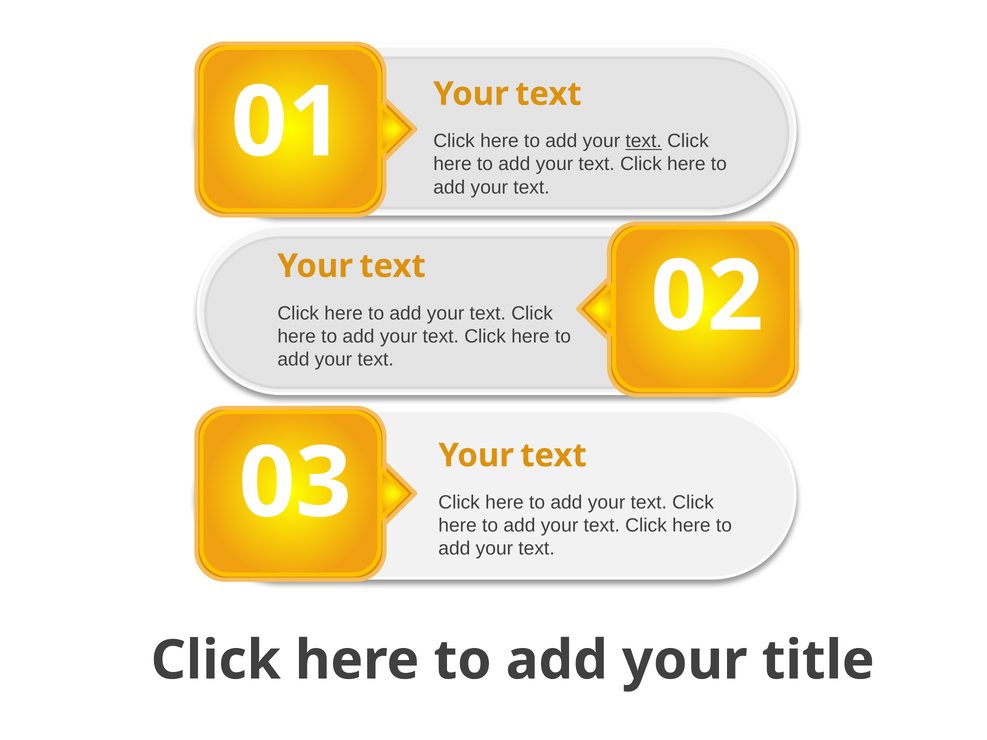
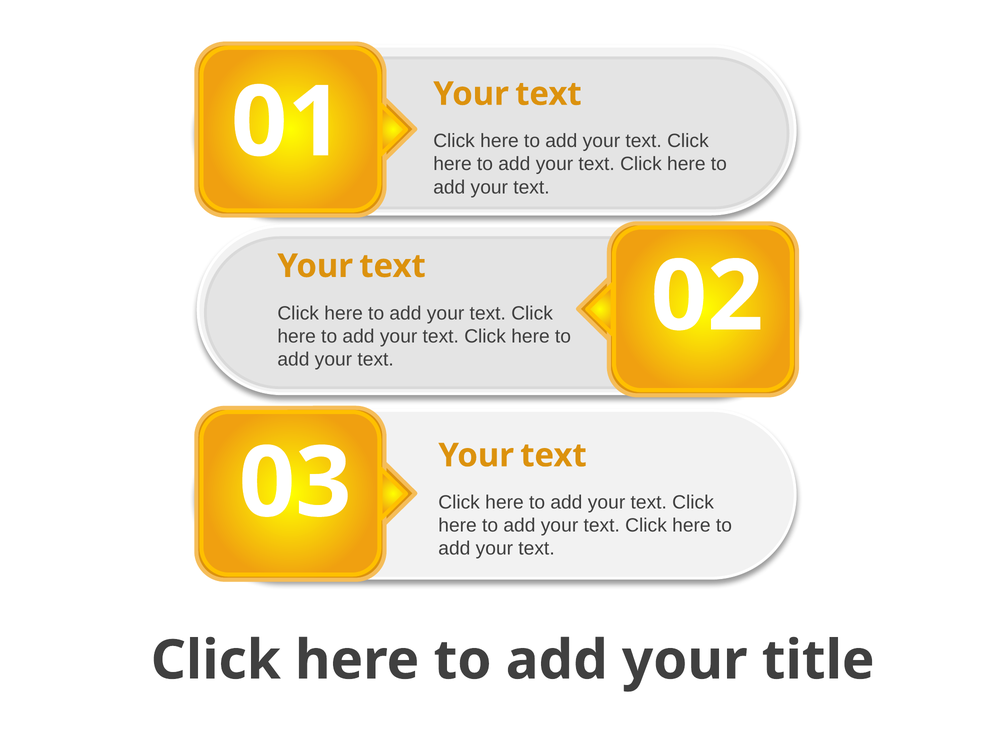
text at (644, 141) underline: present -> none
